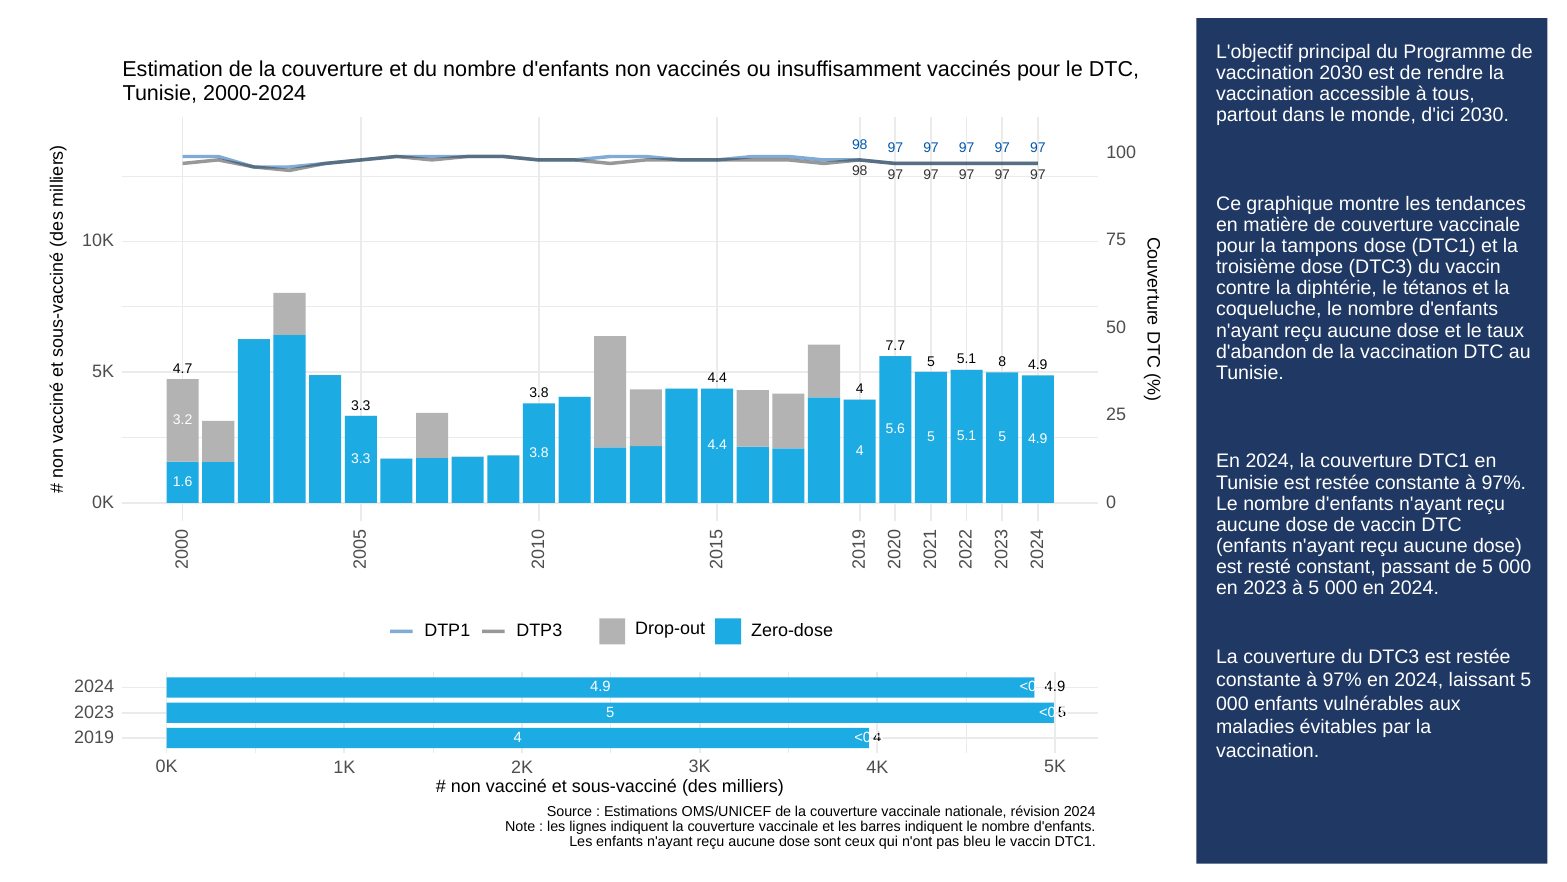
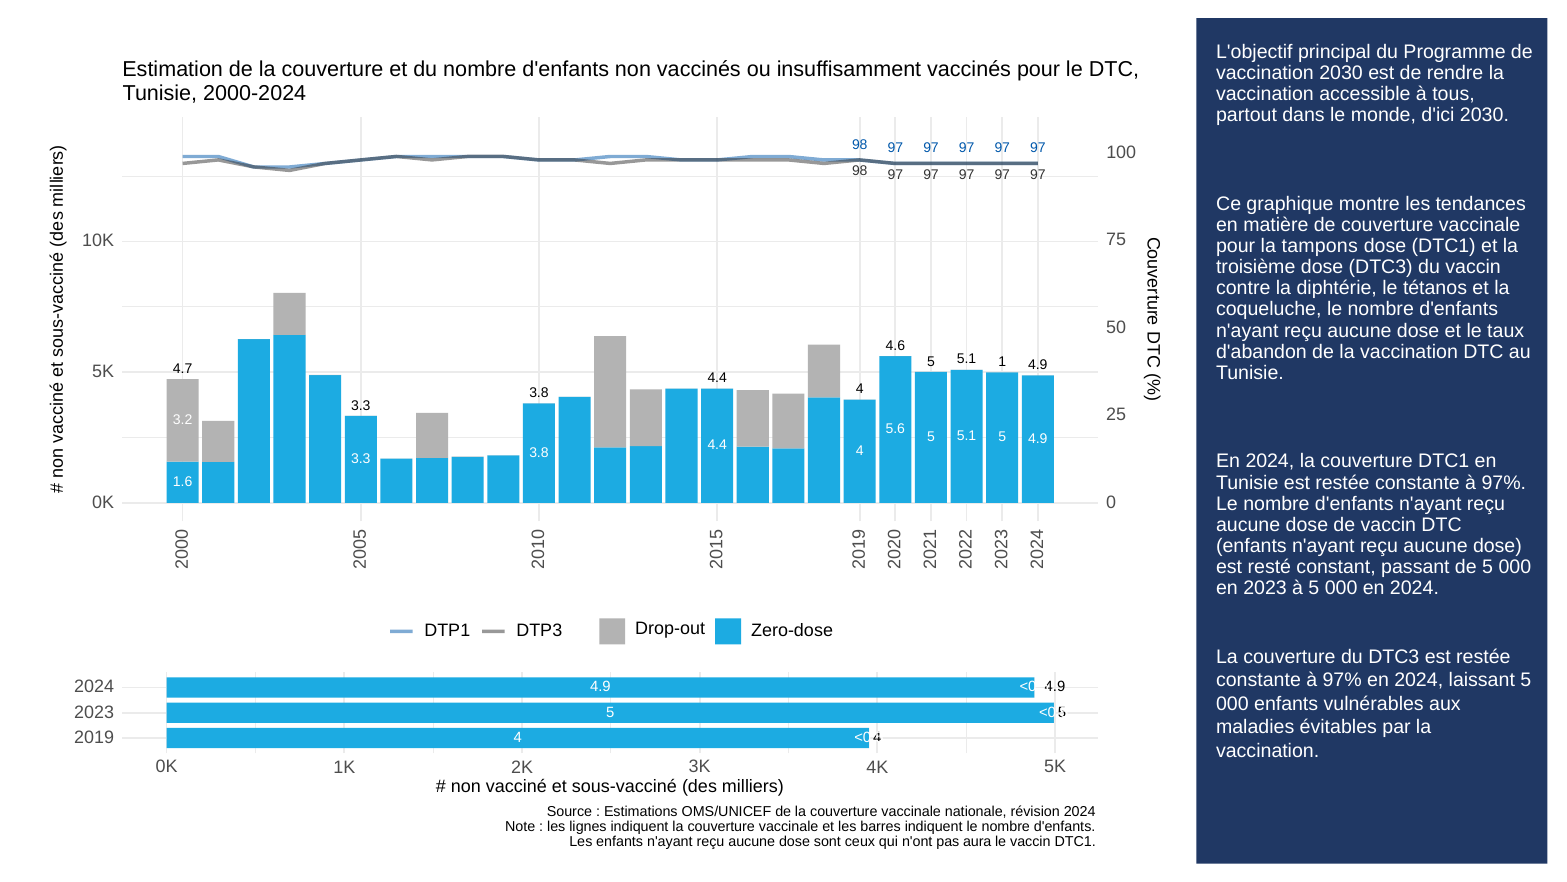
7.7: 7.7 -> 4.6
5.1 8: 8 -> 1
bleu: bleu -> aura
